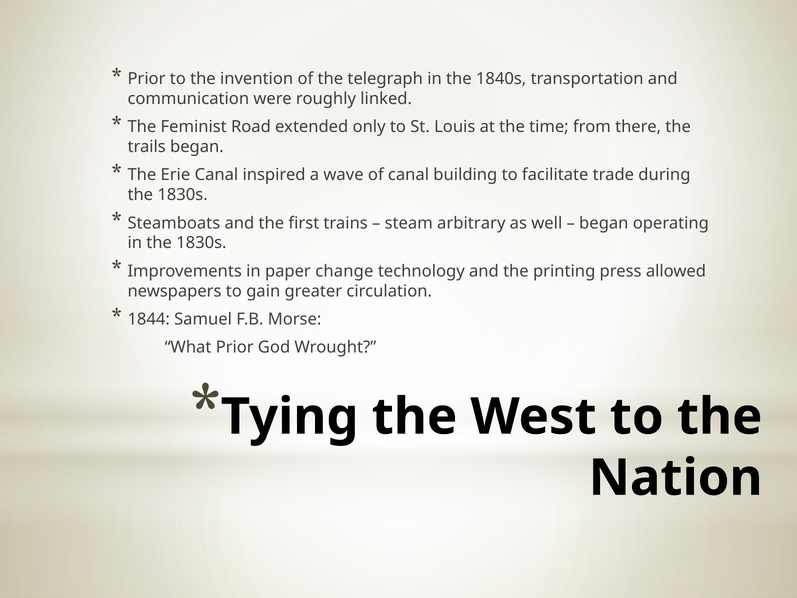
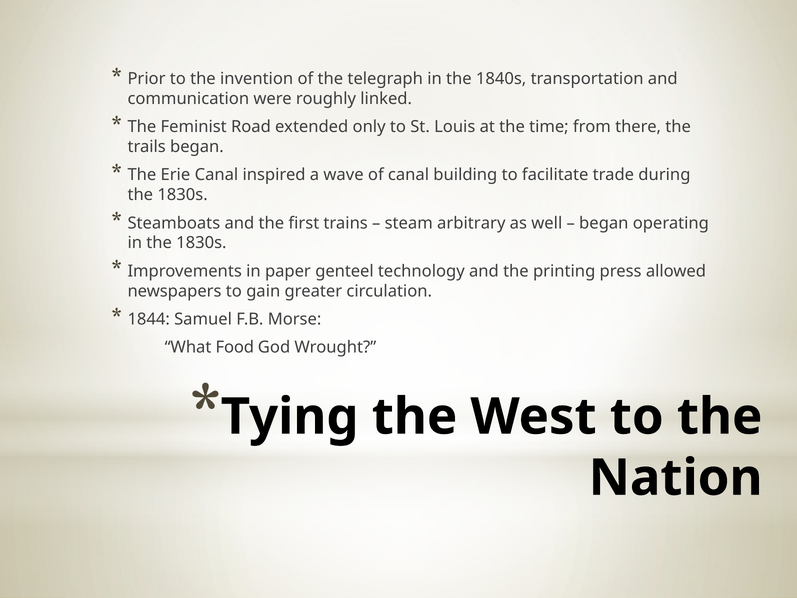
change: change -> genteel
What Prior: Prior -> Food
